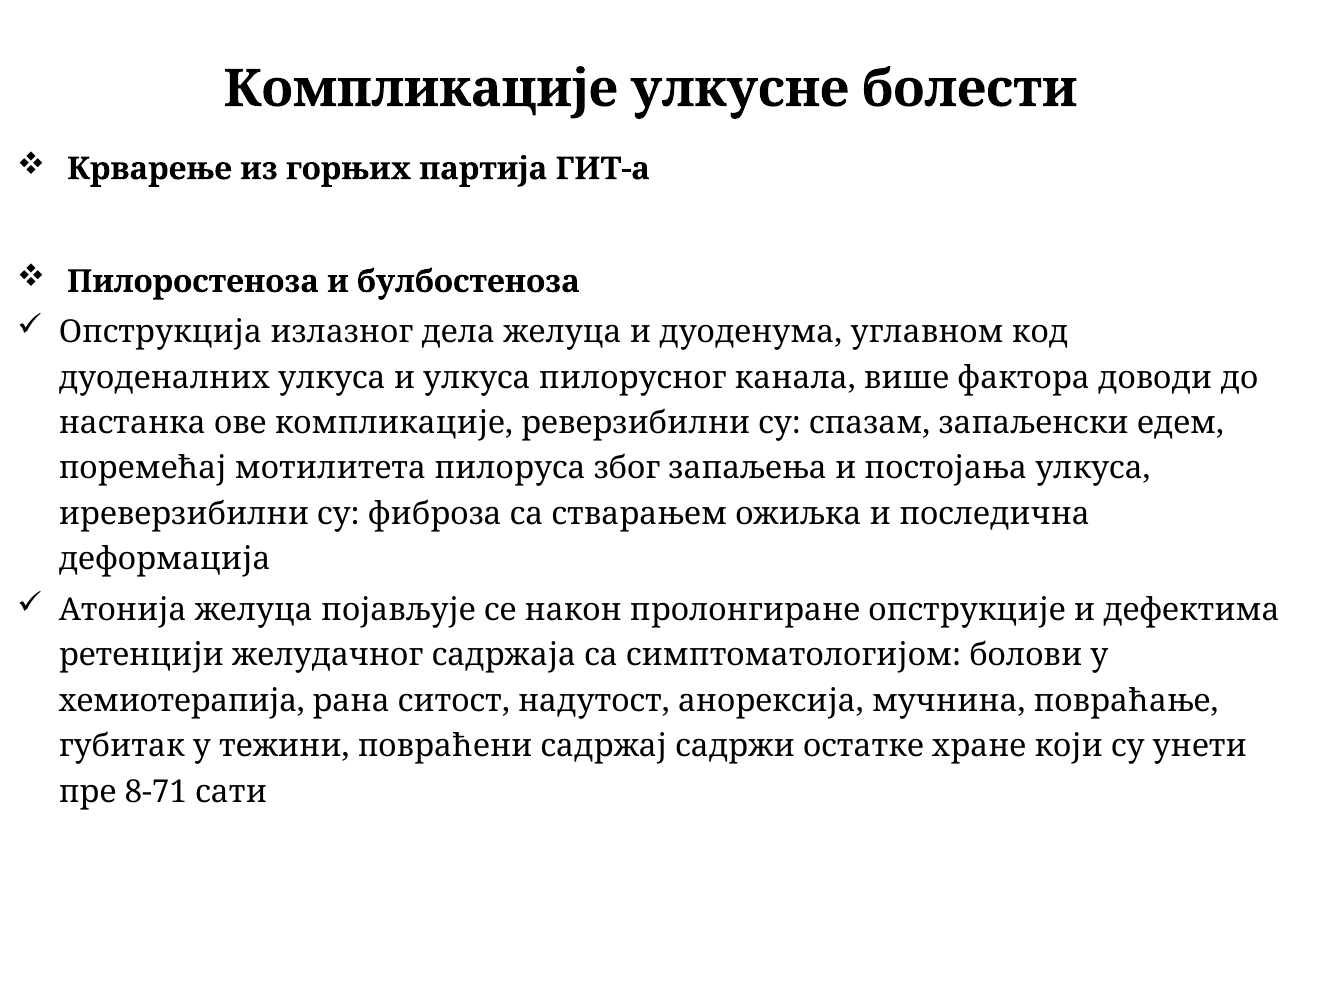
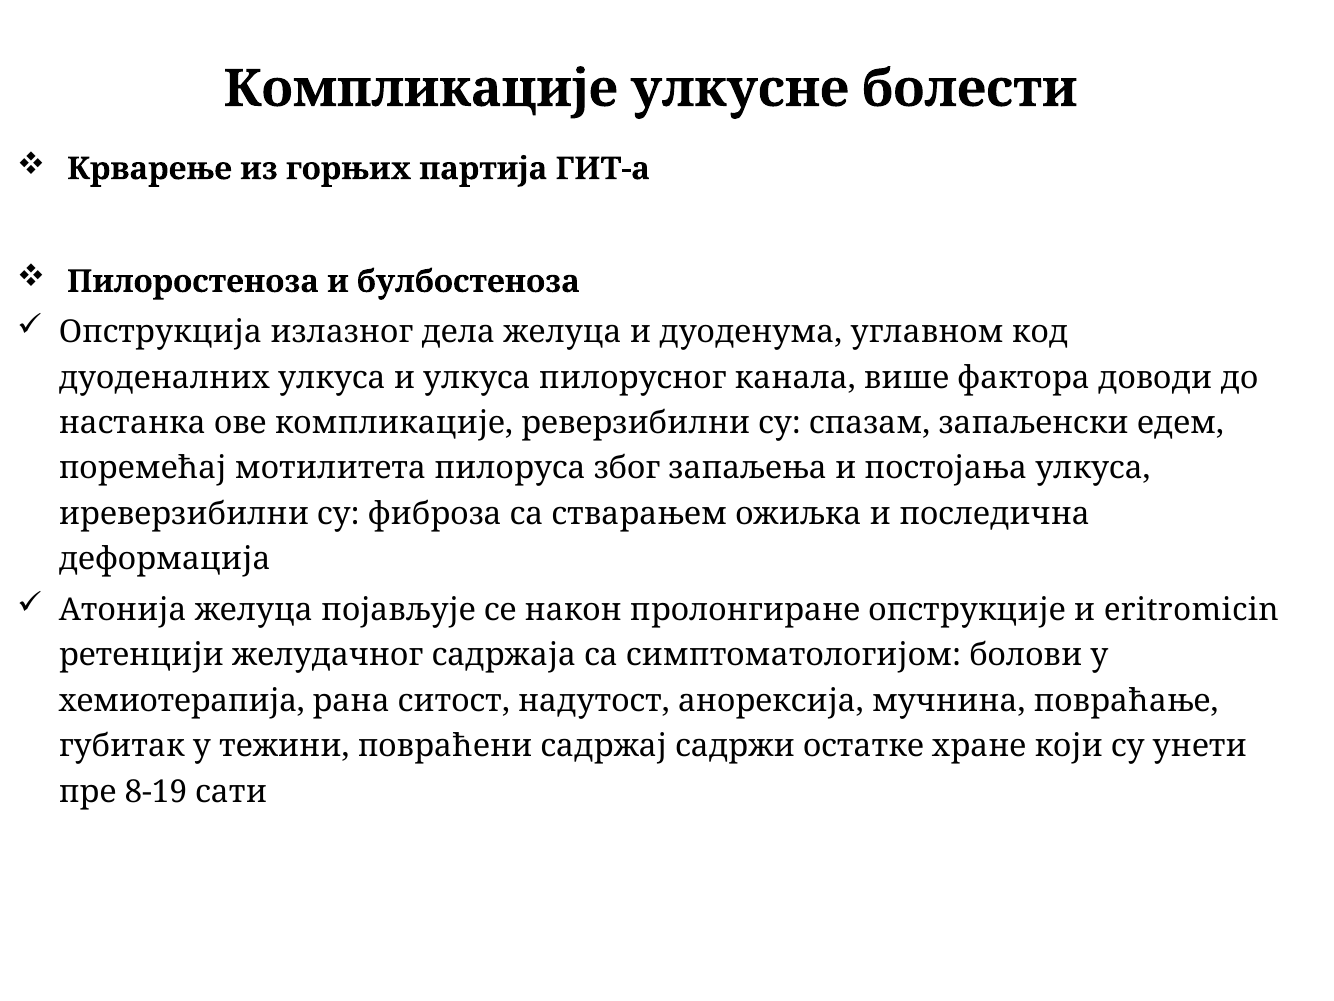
дефектима: дефектима -> eritromicin
8-71: 8-71 -> 8-19
